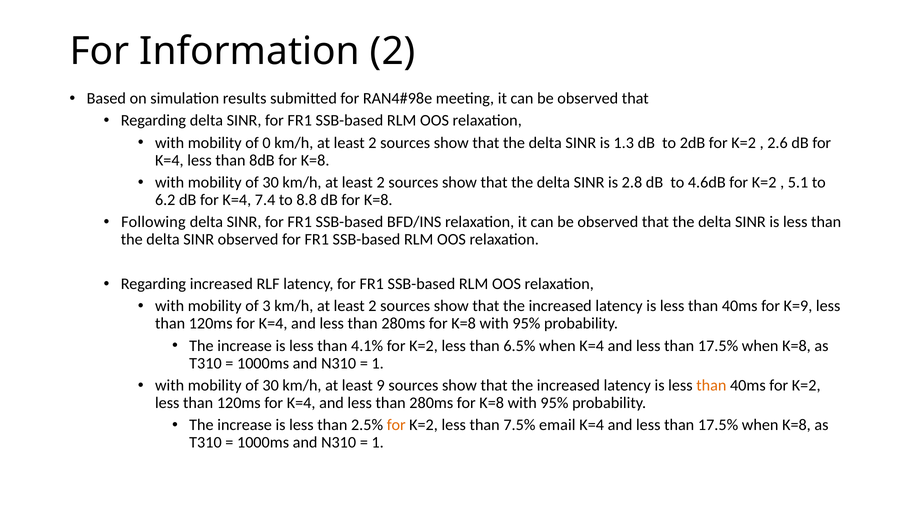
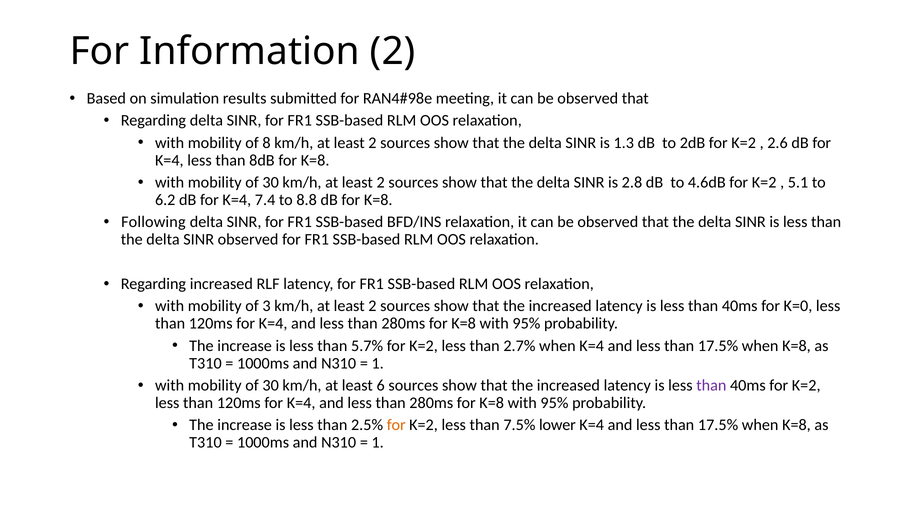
0: 0 -> 8
K=9: K=9 -> K=0
4.1%: 4.1% -> 5.7%
6.5%: 6.5% -> 2.7%
9: 9 -> 6
than at (711, 385) colour: orange -> purple
email: email -> lower
